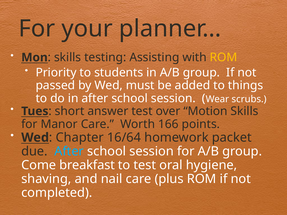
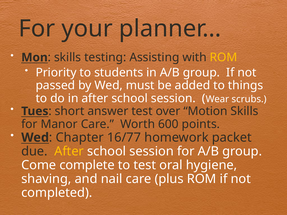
166: 166 -> 600
16/64: 16/64 -> 16/77
After at (69, 151) colour: light blue -> yellow
breakfast: breakfast -> complete
